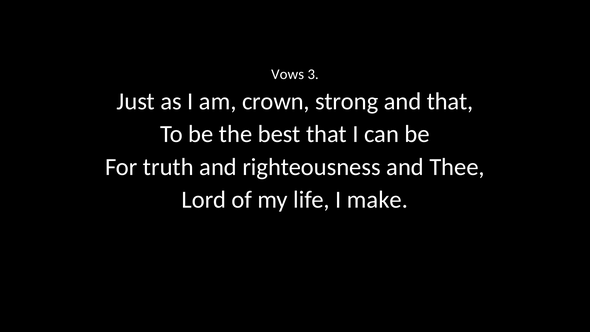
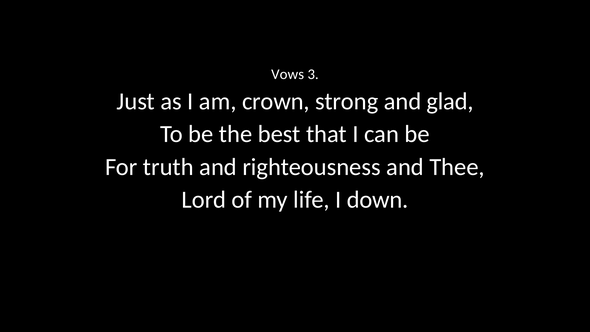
and that: that -> glad
make: make -> down
